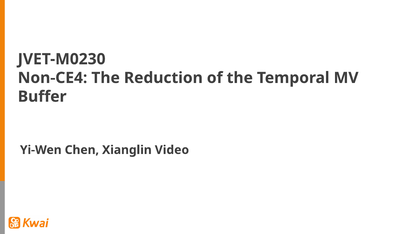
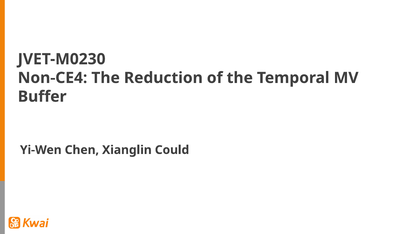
Video: Video -> Could
